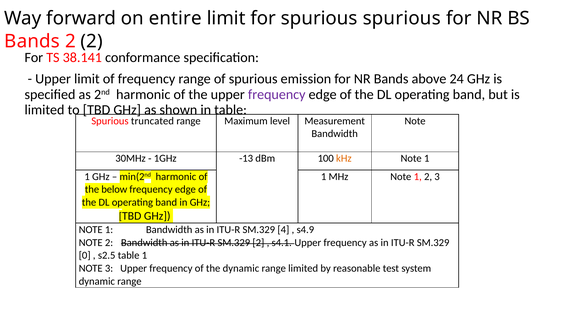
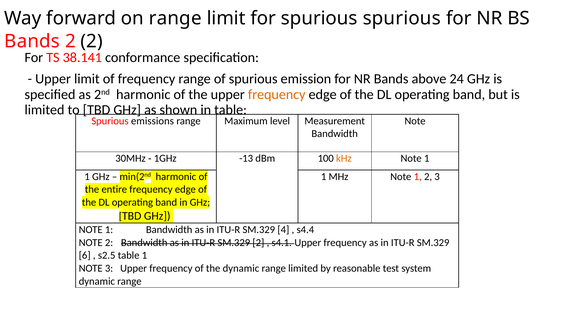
on entire: entire -> range
frequency at (277, 94) colour: purple -> orange
truncated: truncated -> emissions
below: below -> entire
s4.9: s4.9 -> s4.4
0: 0 -> 6
